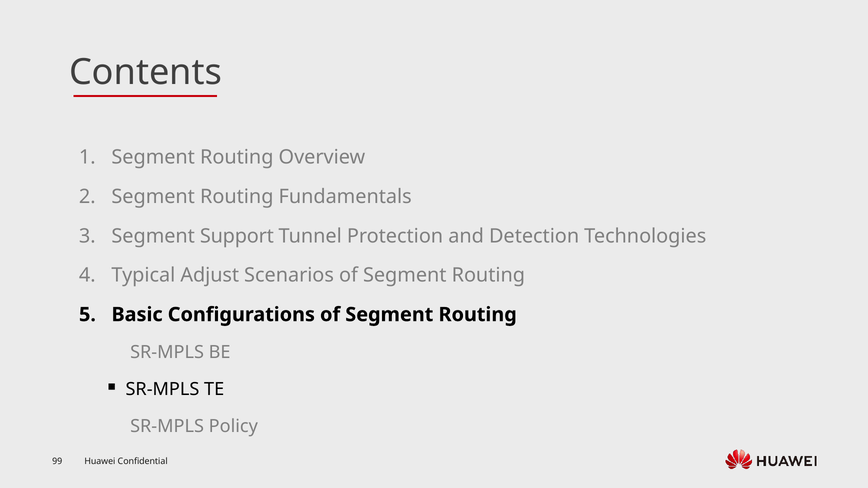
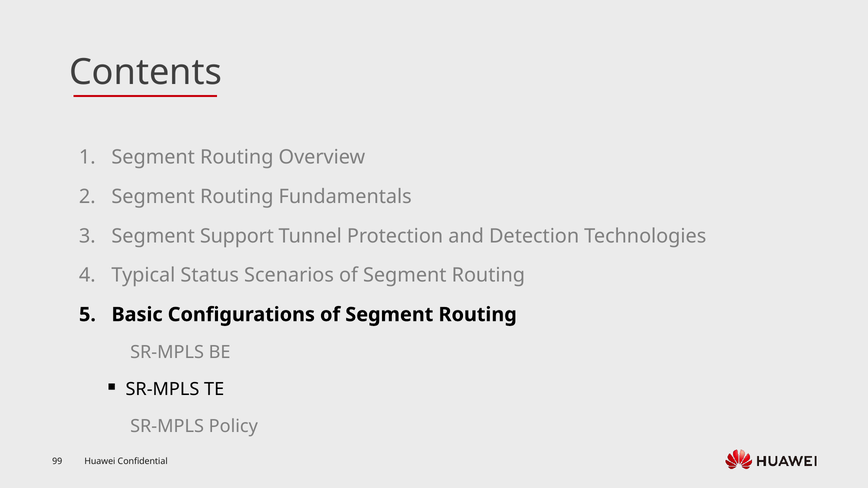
Adjust: Adjust -> Status
